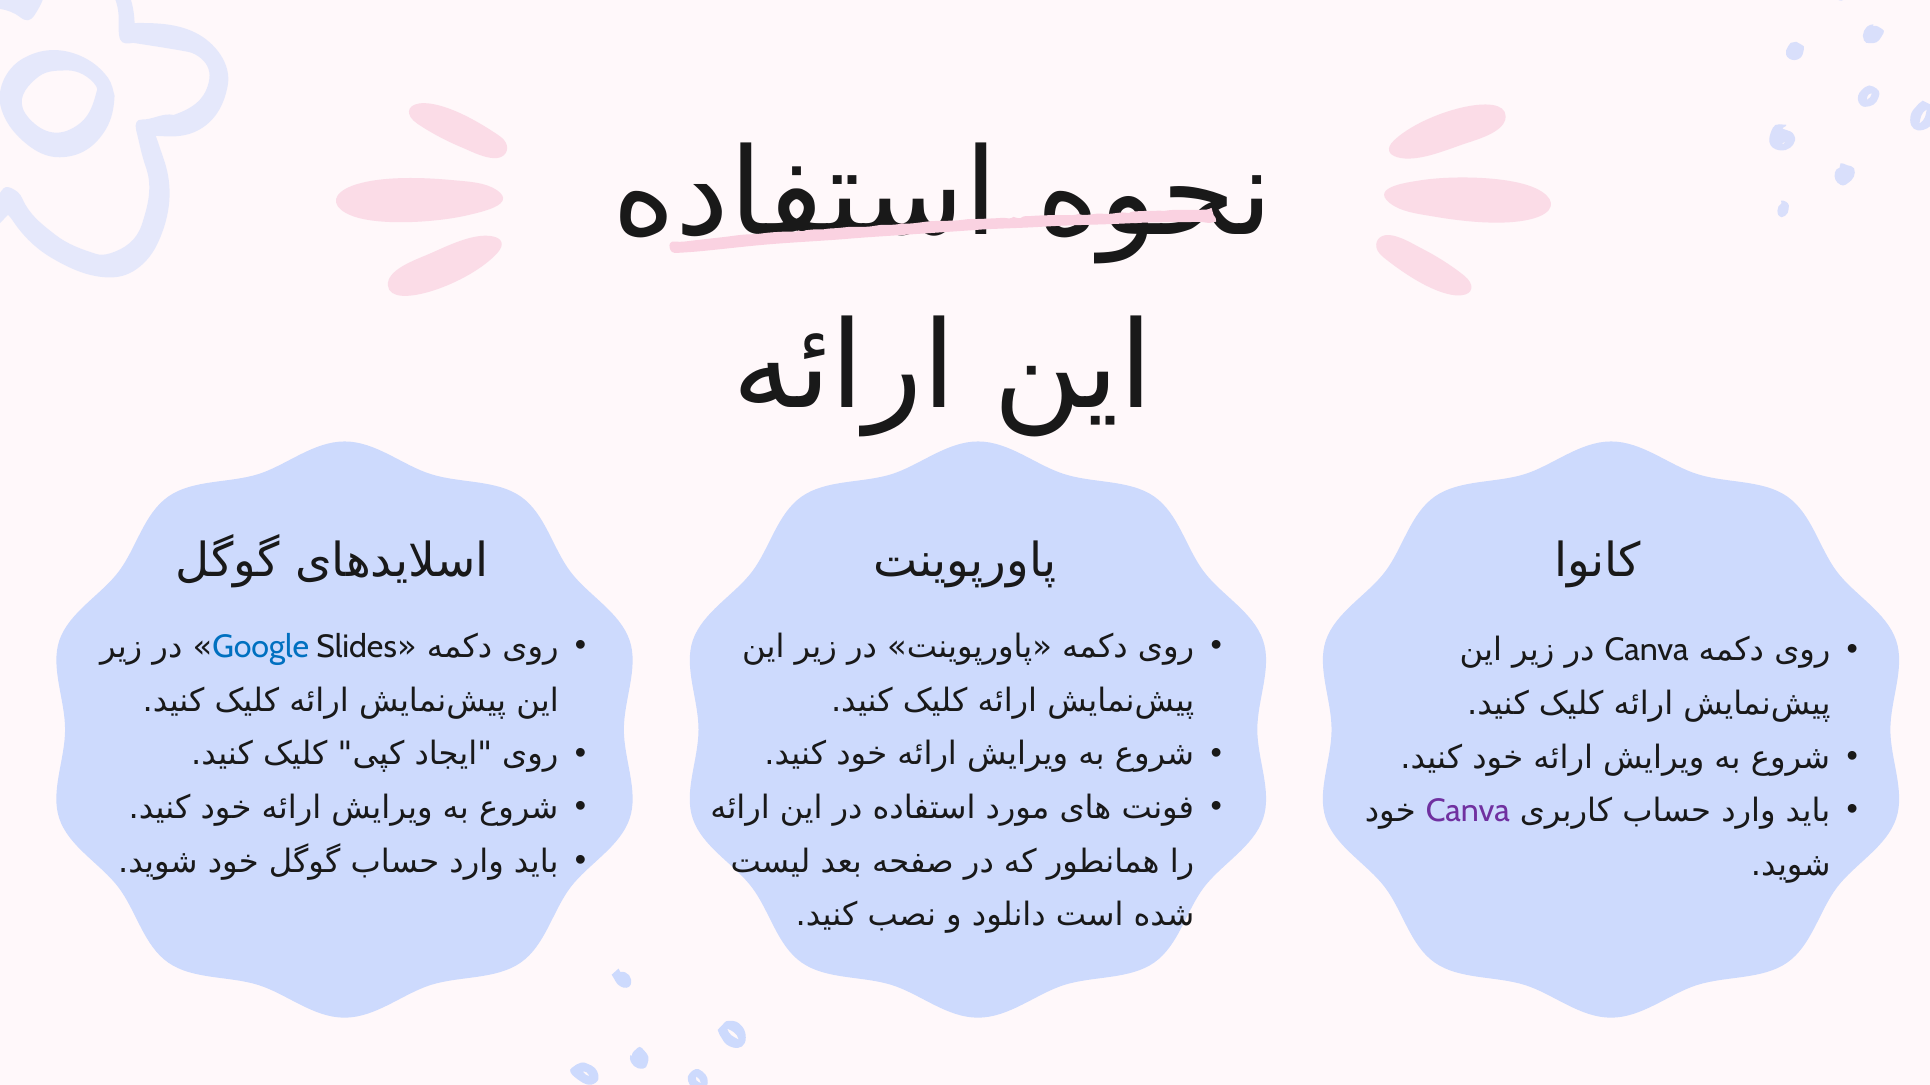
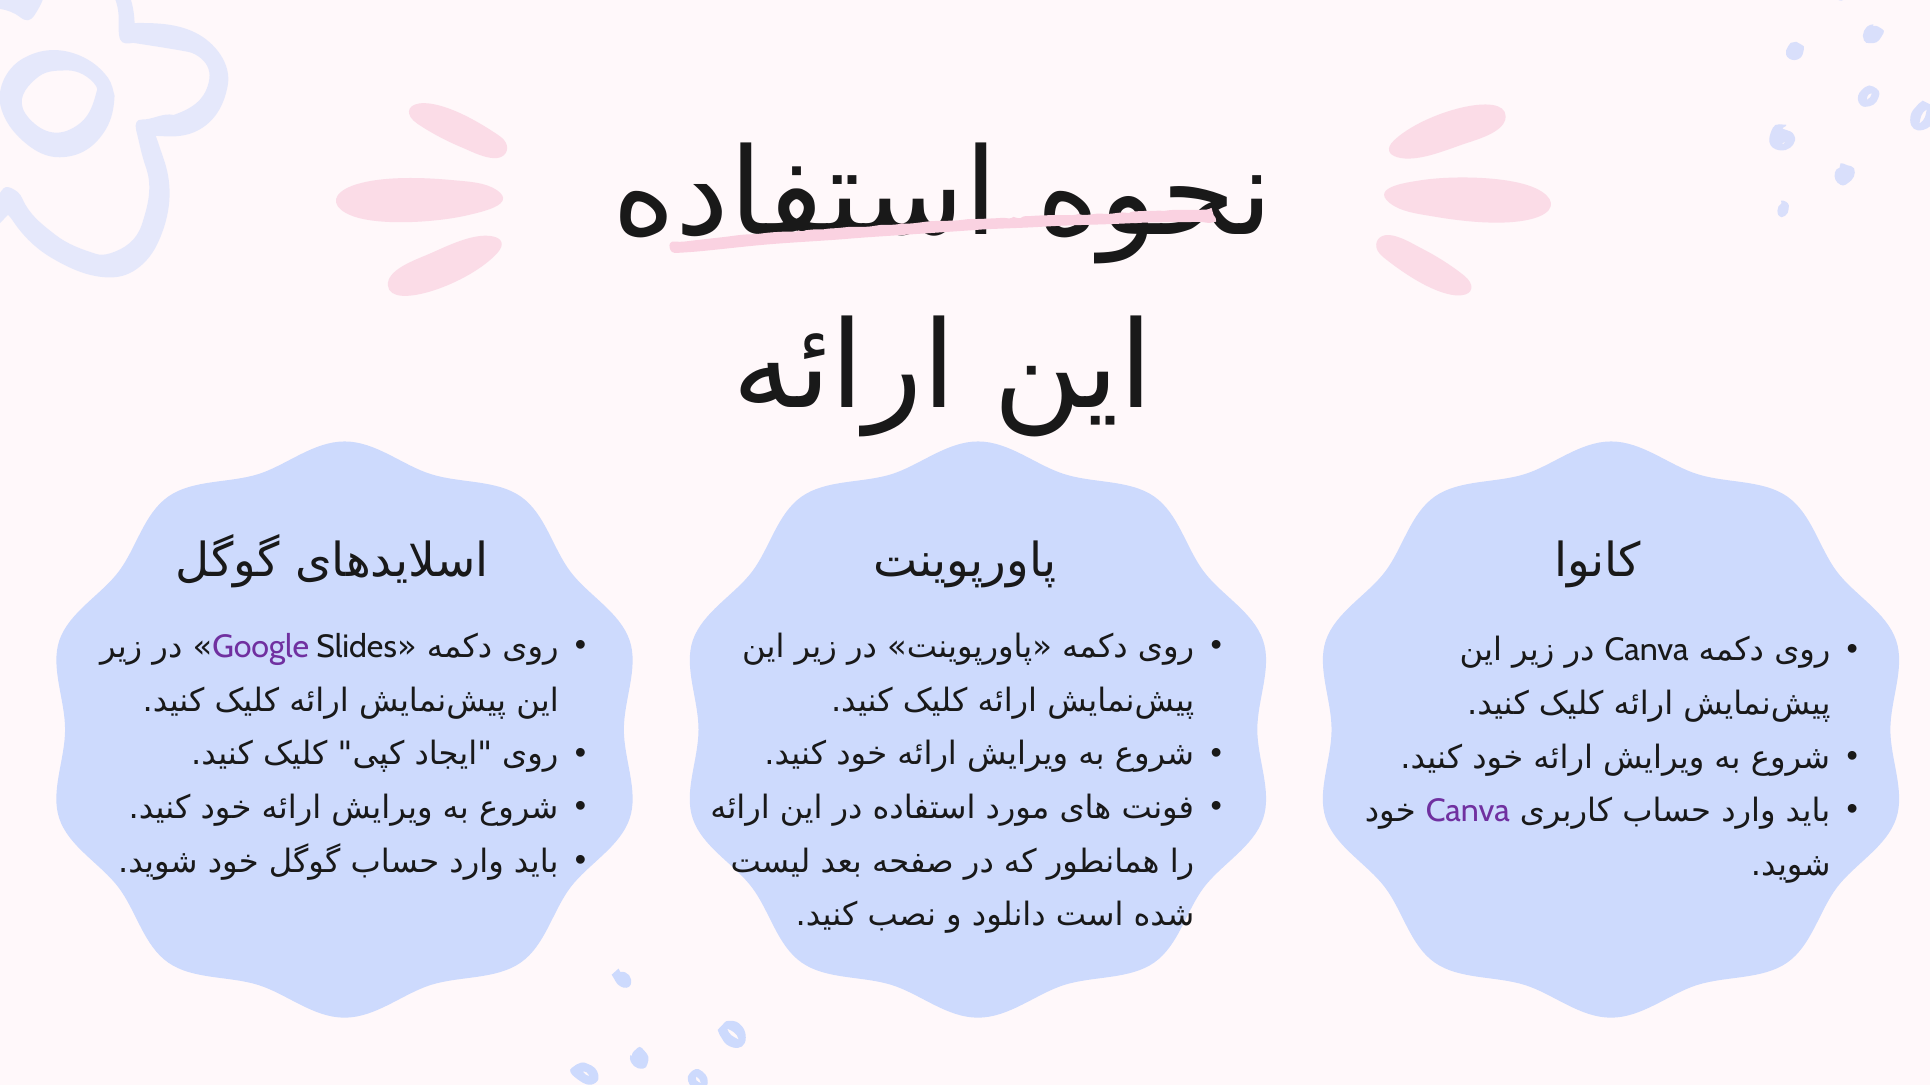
Google colour: blue -> purple
